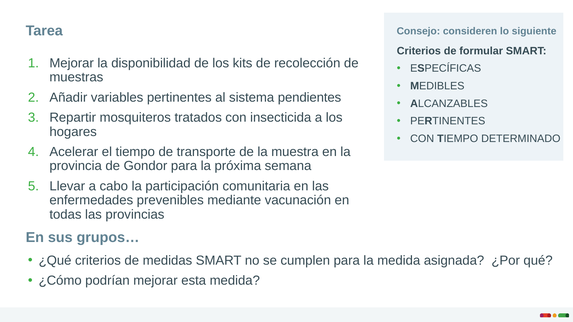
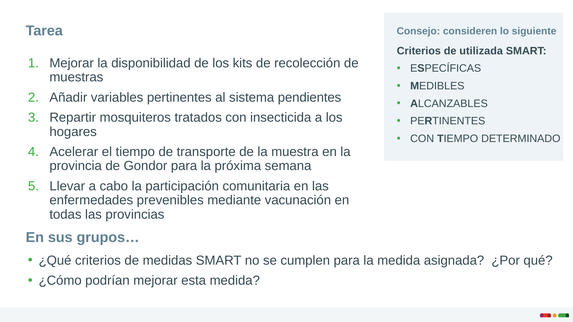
formular: formular -> utilizada
